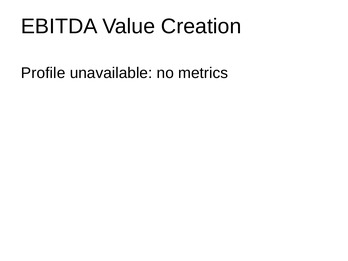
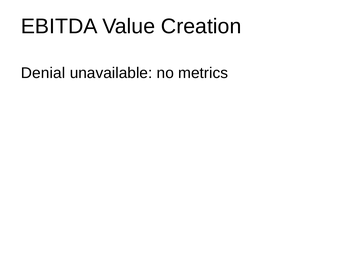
Profile: Profile -> Denial
